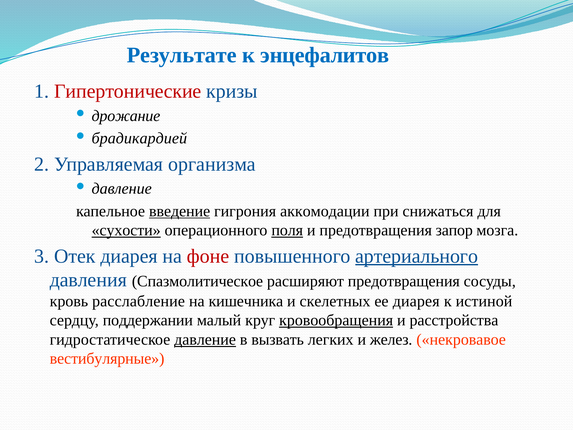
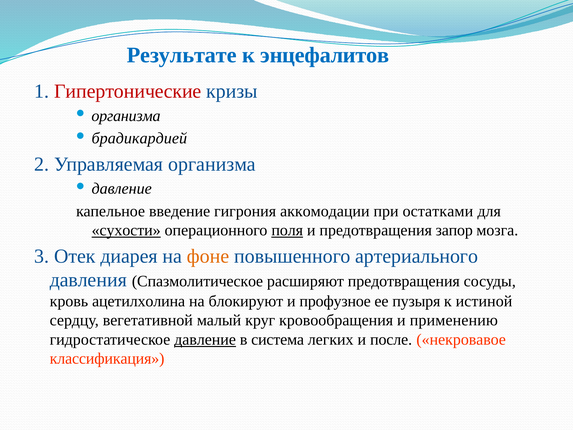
дрожание at (126, 116): дрожание -> организма
введение underline: present -> none
снижаться: снижаться -> остатками
фоне colour: red -> orange
артериального underline: present -> none
расслабление: расслабление -> ацетилхолина
кишечника: кишечника -> блокируют
скелетных: скелетных -> профузное
ее диарея: диарея -> пузыря
поддержании: поддержании -> вегетативной
кровообращения underline: present -> none
расстройства: расстройства -> применению
вызвать: вызвать -> система
желез: желез -> после
вестибулярные: вестибулярные -> классификация
